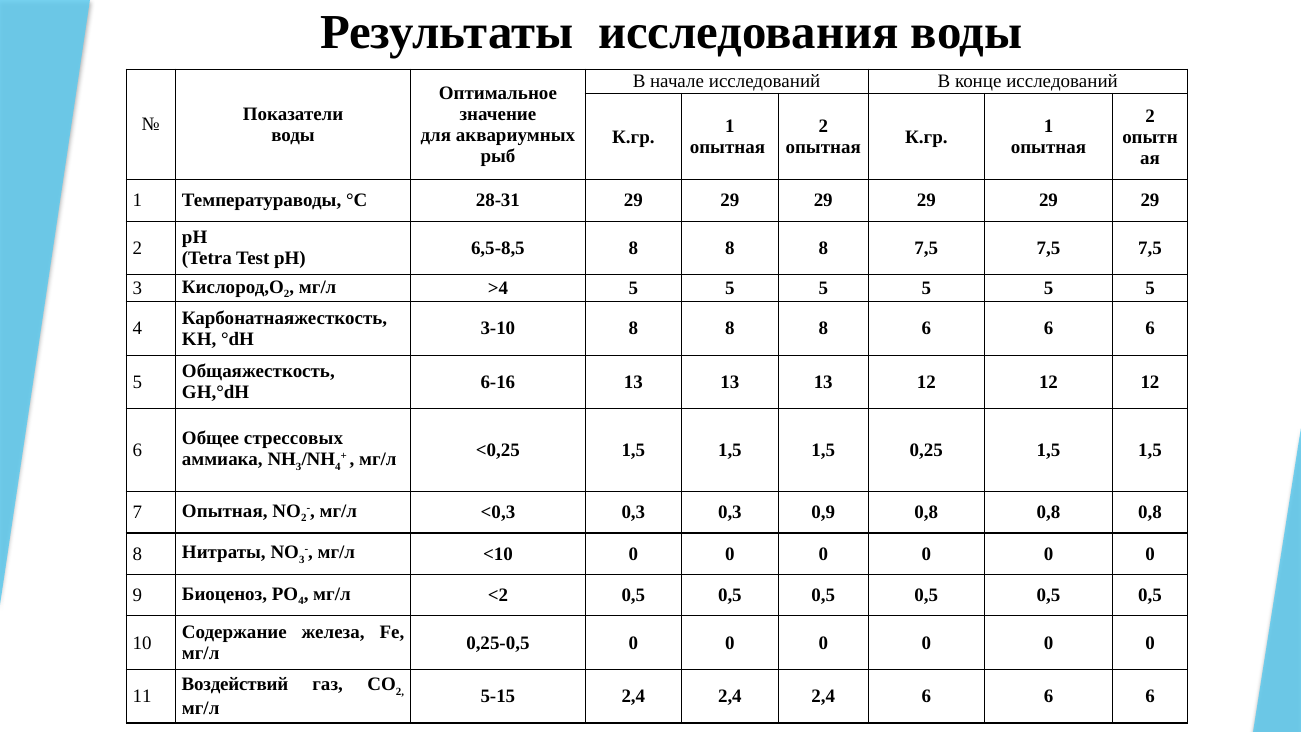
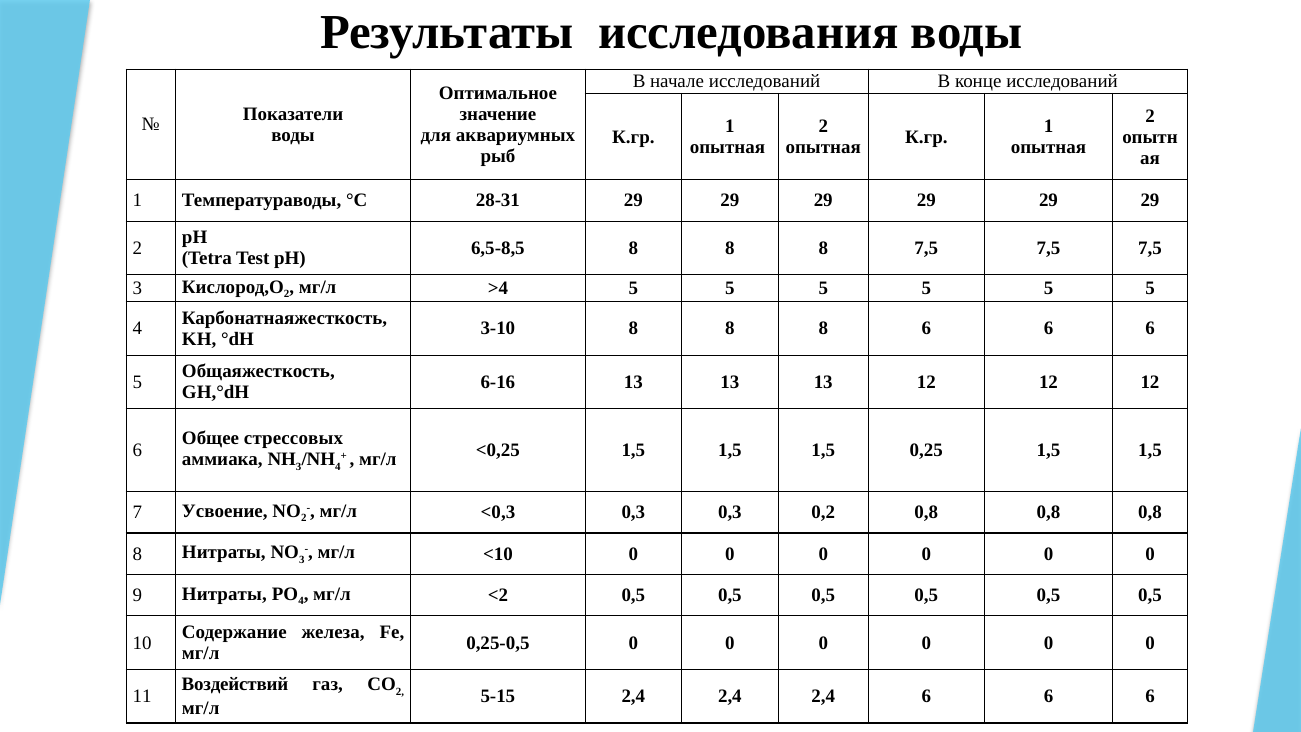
7 Опытная: Опытная -> Усвоение
0,9: 0,9 -> 0,2
9 Биоценоз: Биоценоз -> Нитраты
